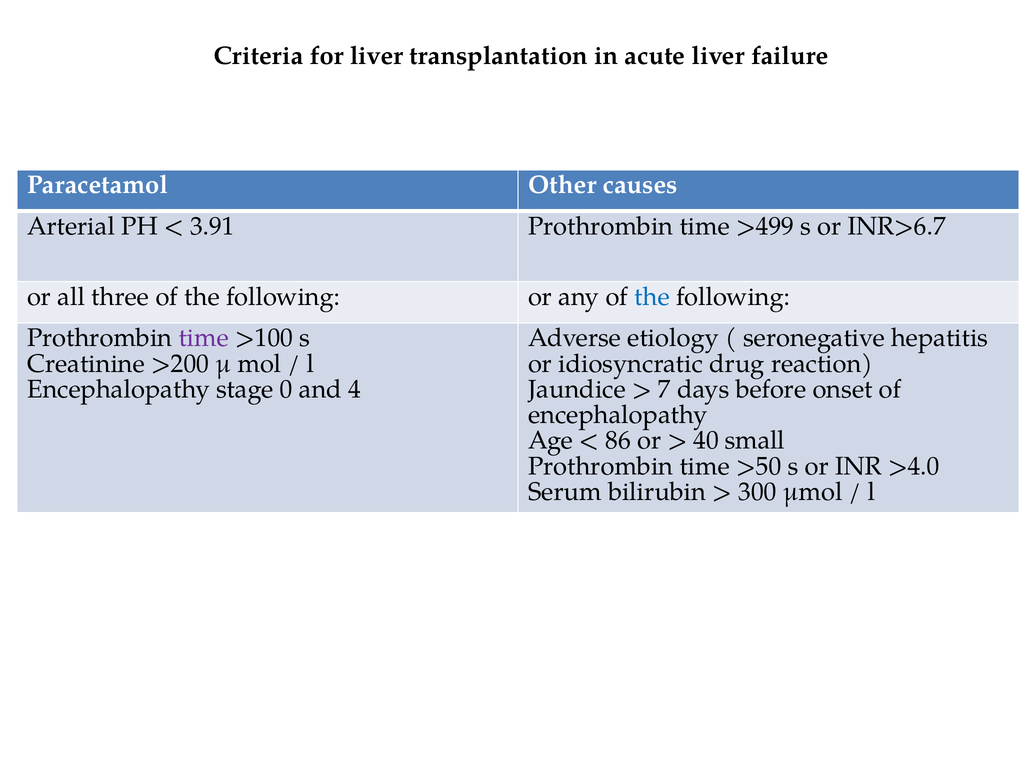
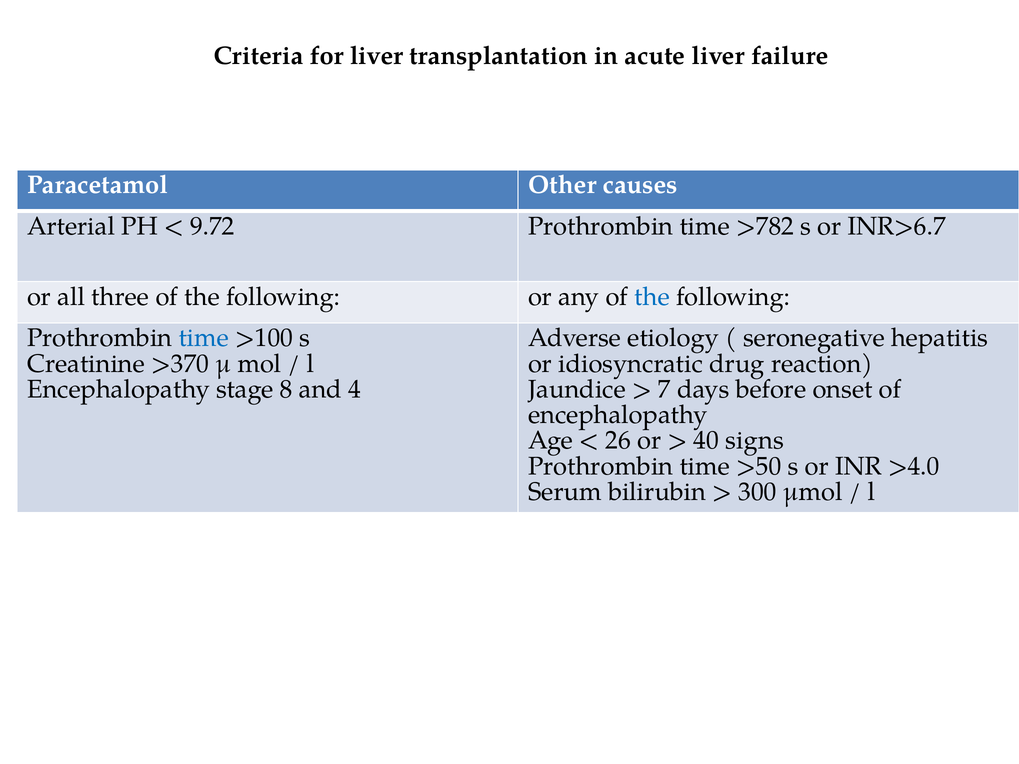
3.91: 3.91 -> 9.72
>499: >499 -> >782
time at (204, 338) colour: purple -> blue
>200: >200 -> >370
0: 0 -> 8
86: 86 -> 26
small: small -> signs
